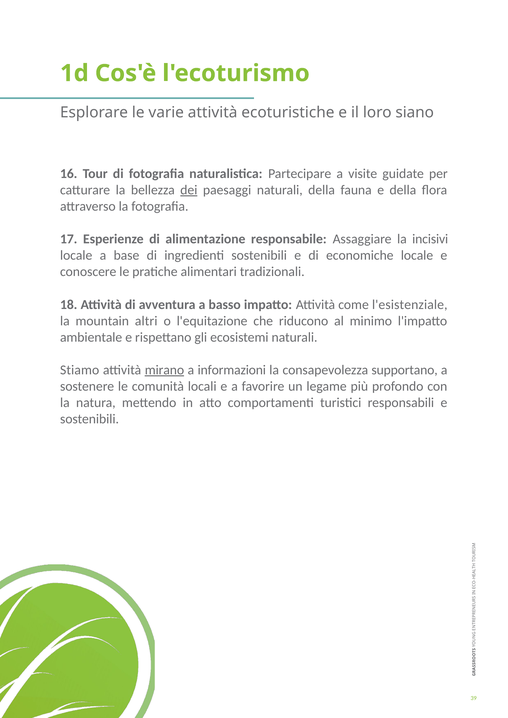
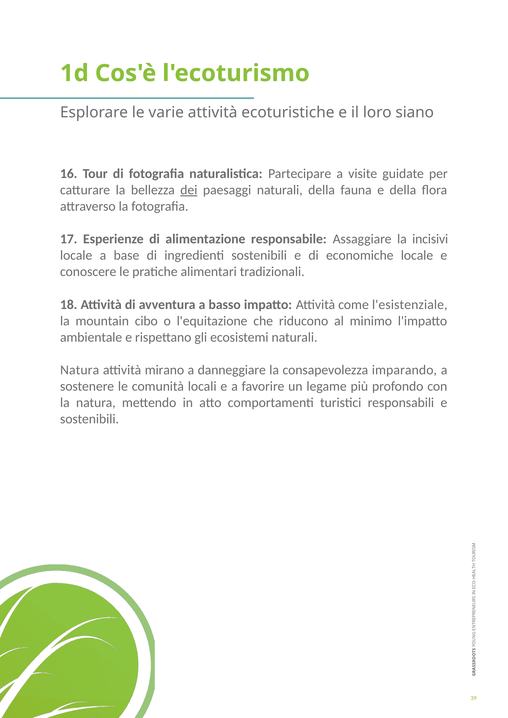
altri: altri -> cibo
Stiamo at (80, 370): Stiamo -> Natura
mirano underline: present -> none
informazioni: informazioni -> danneggiare
supportano: supportano -> imparando
